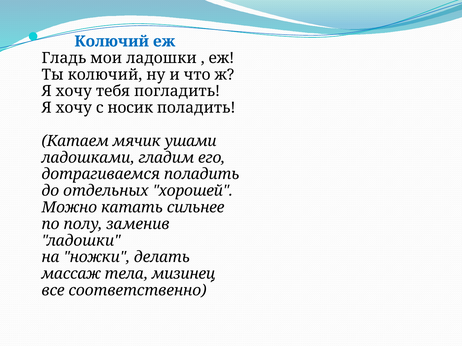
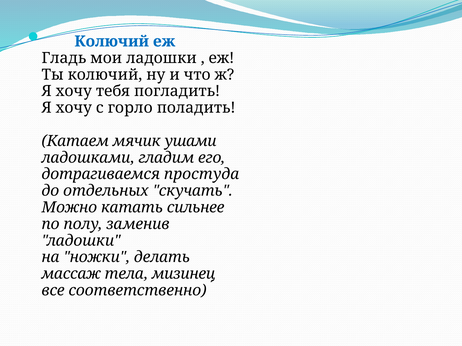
носик: носик -> горло
дотрагиваемся поладить: поладить -> простуда
хорошей: хорошей -> скучать
